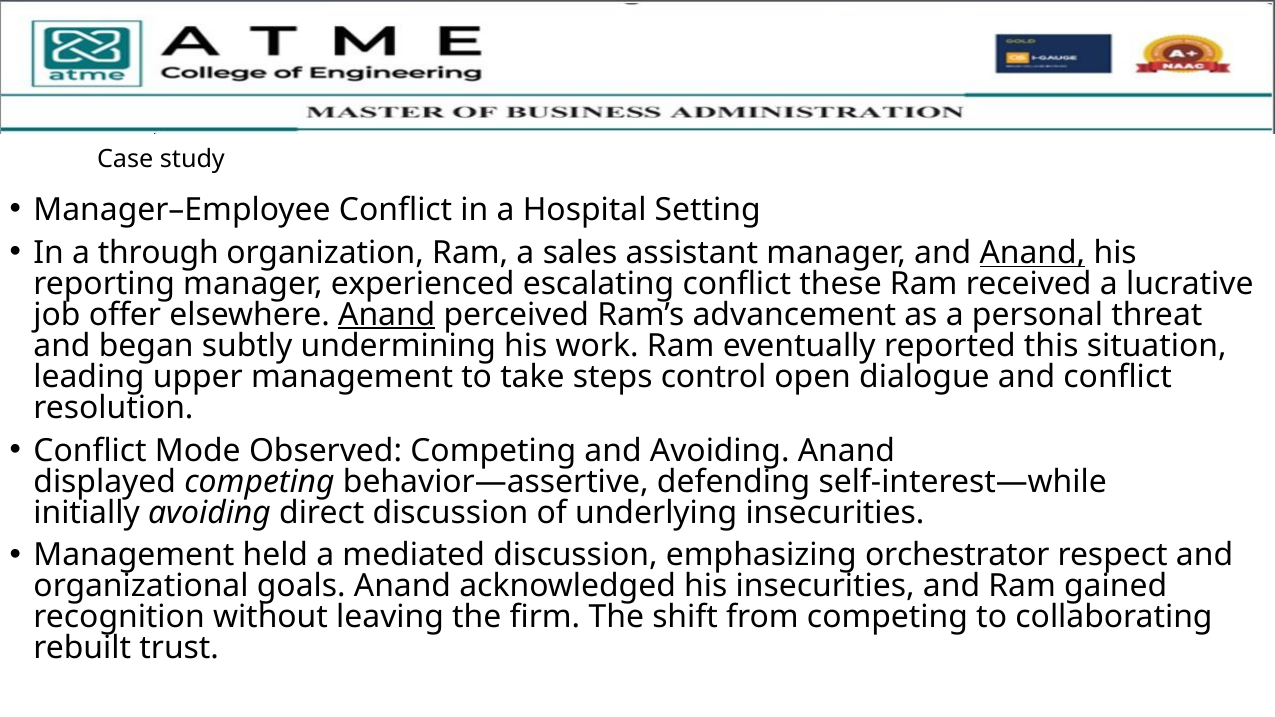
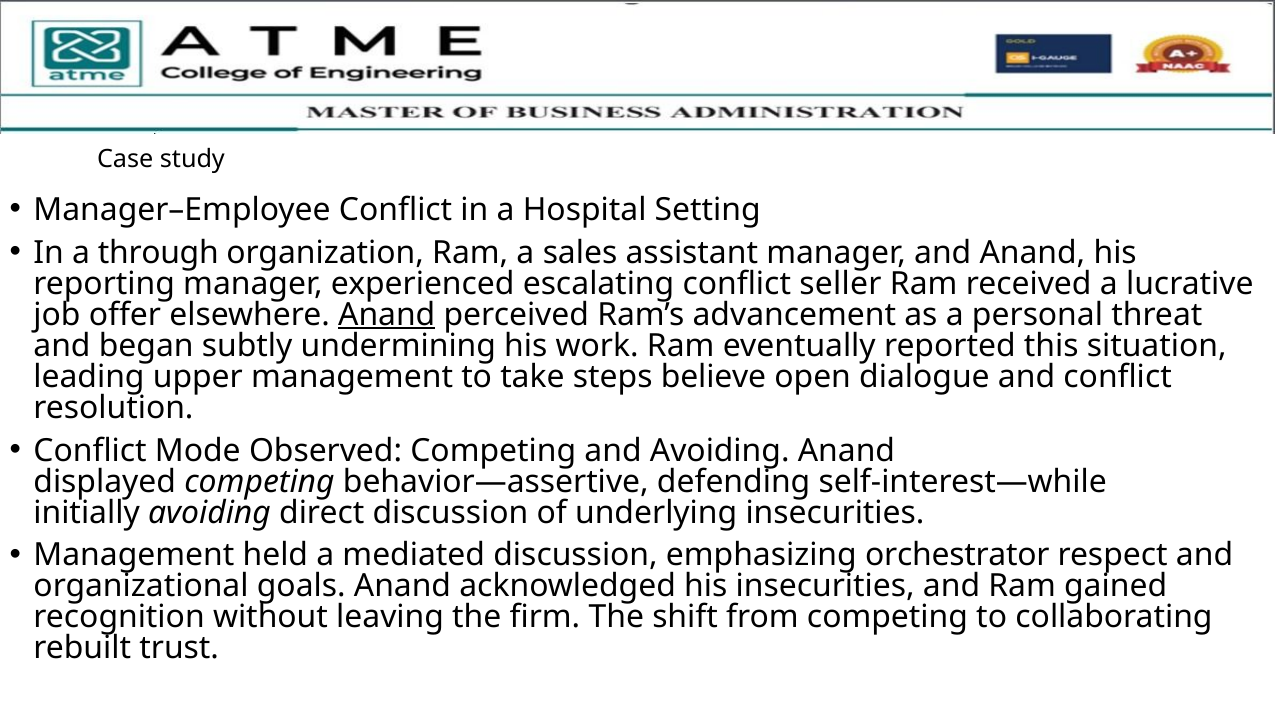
Anand at (1032, 253) underline: present -> none
these: these -> seller
control: control -> believe
